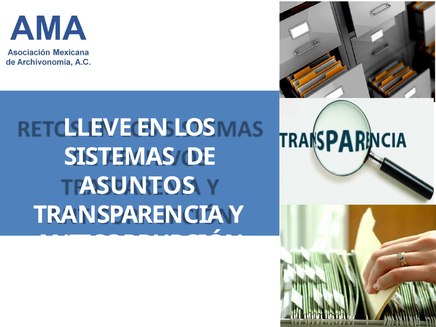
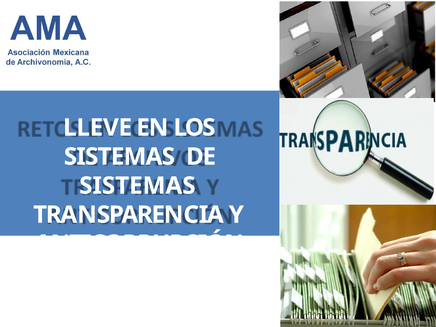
ASUNTOS at (137, 186): ASUNTOS -> SISTEMAS
